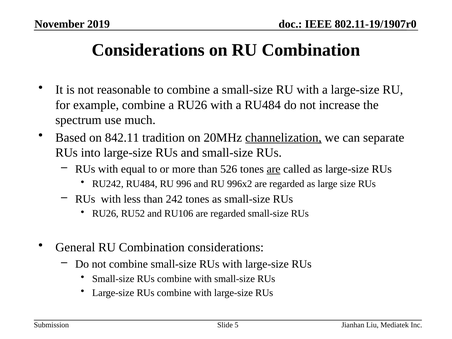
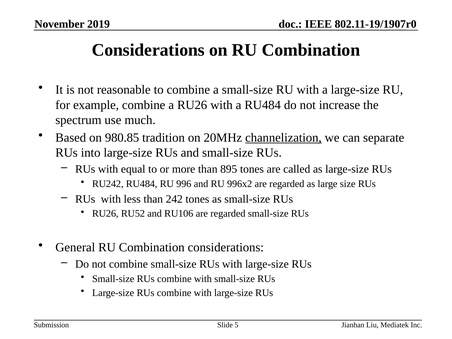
842.11: 842.11 -> 980.85
526: 526 -> 895
are at (274, 169) underline: present -> none
